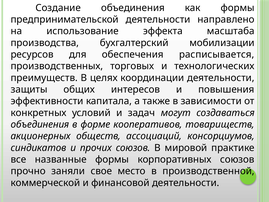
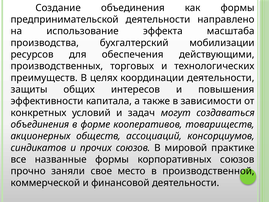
расписывается: расписывается -> действующими
